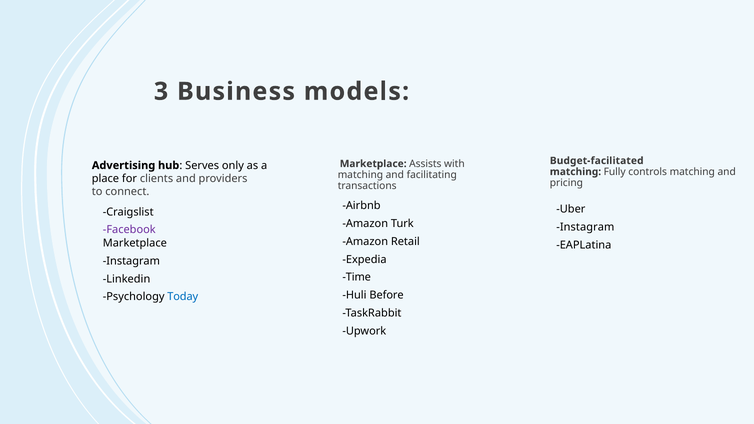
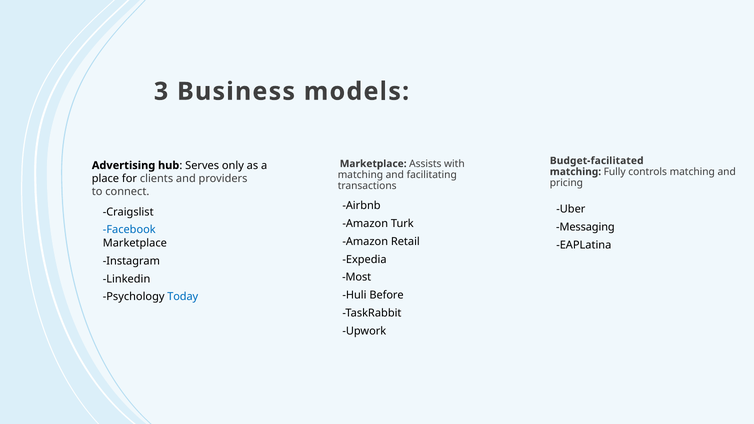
Instagram at (585, 227): Instagram -> Messaging
Facebook colour: purple -> blue
Time: Time -> Most
